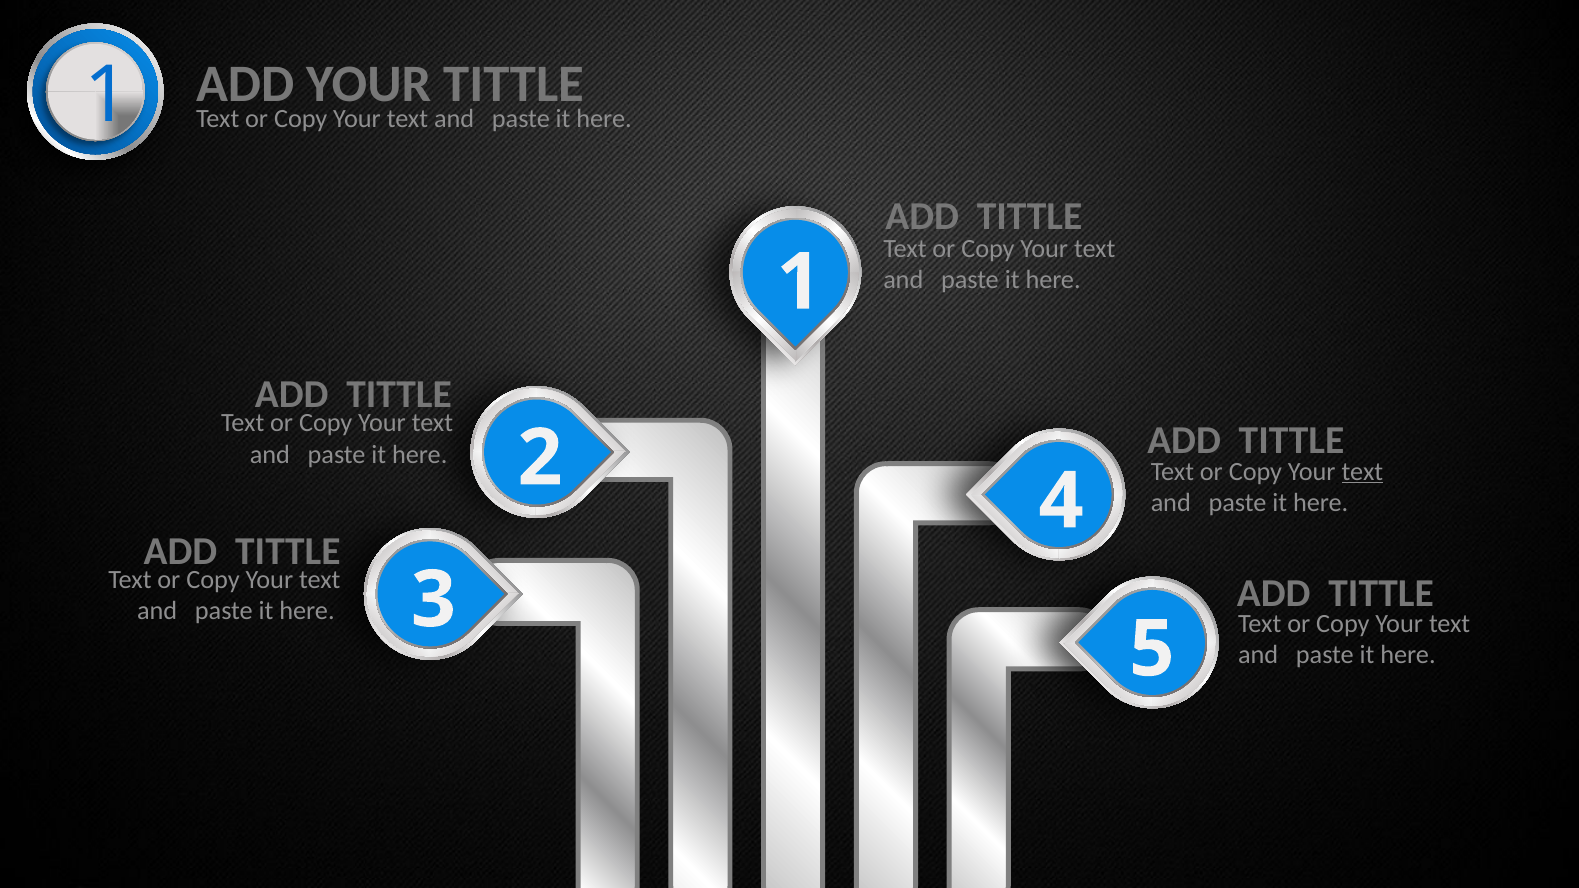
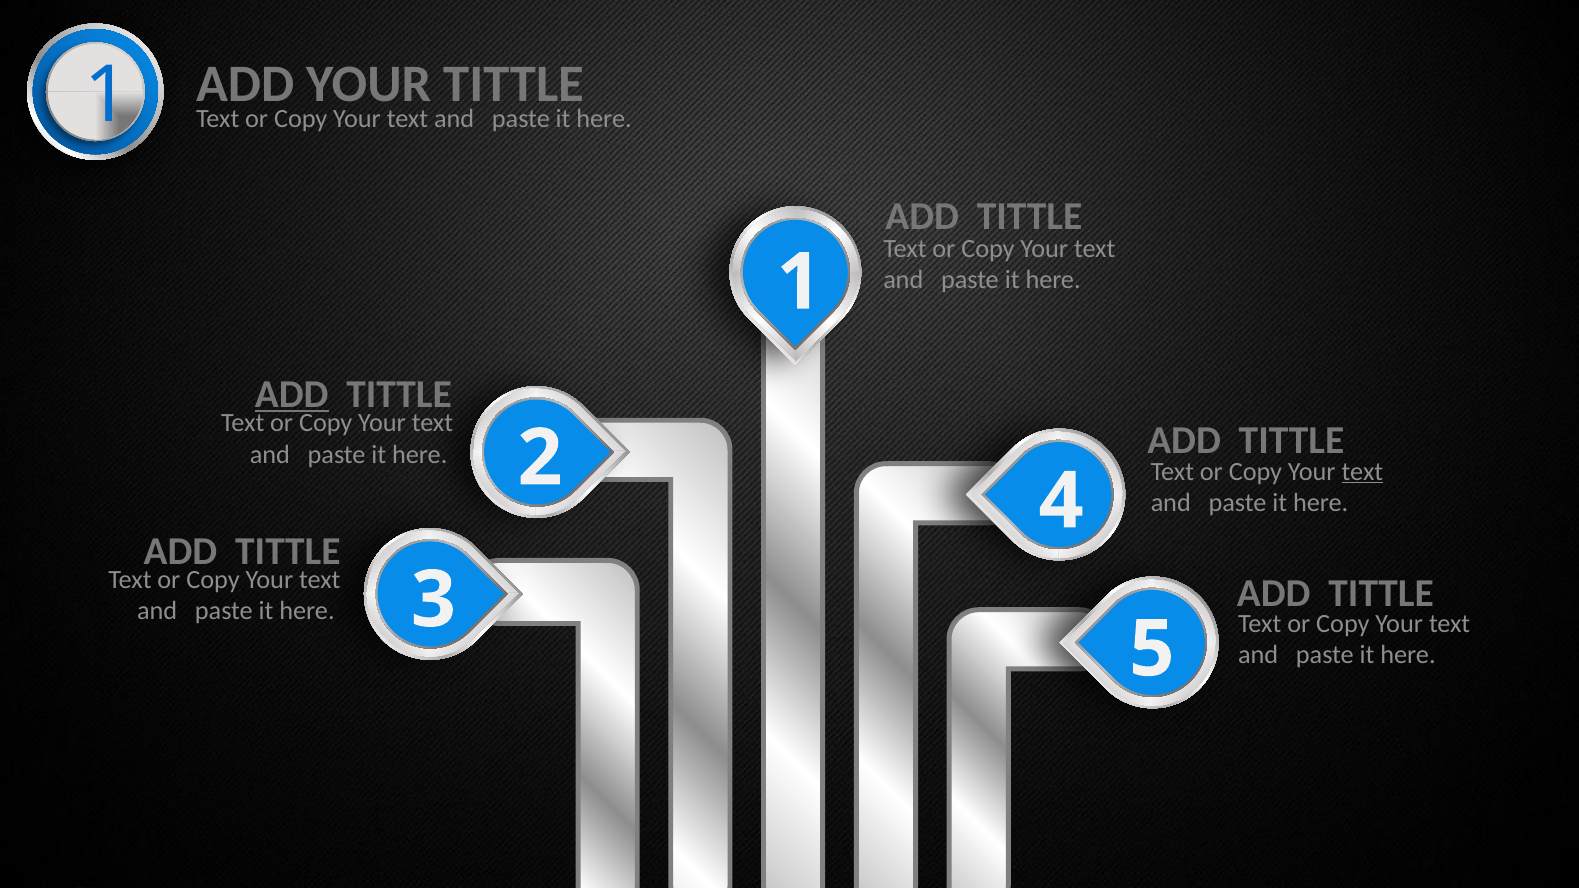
ADD at (292, 394) underline: none -> present
